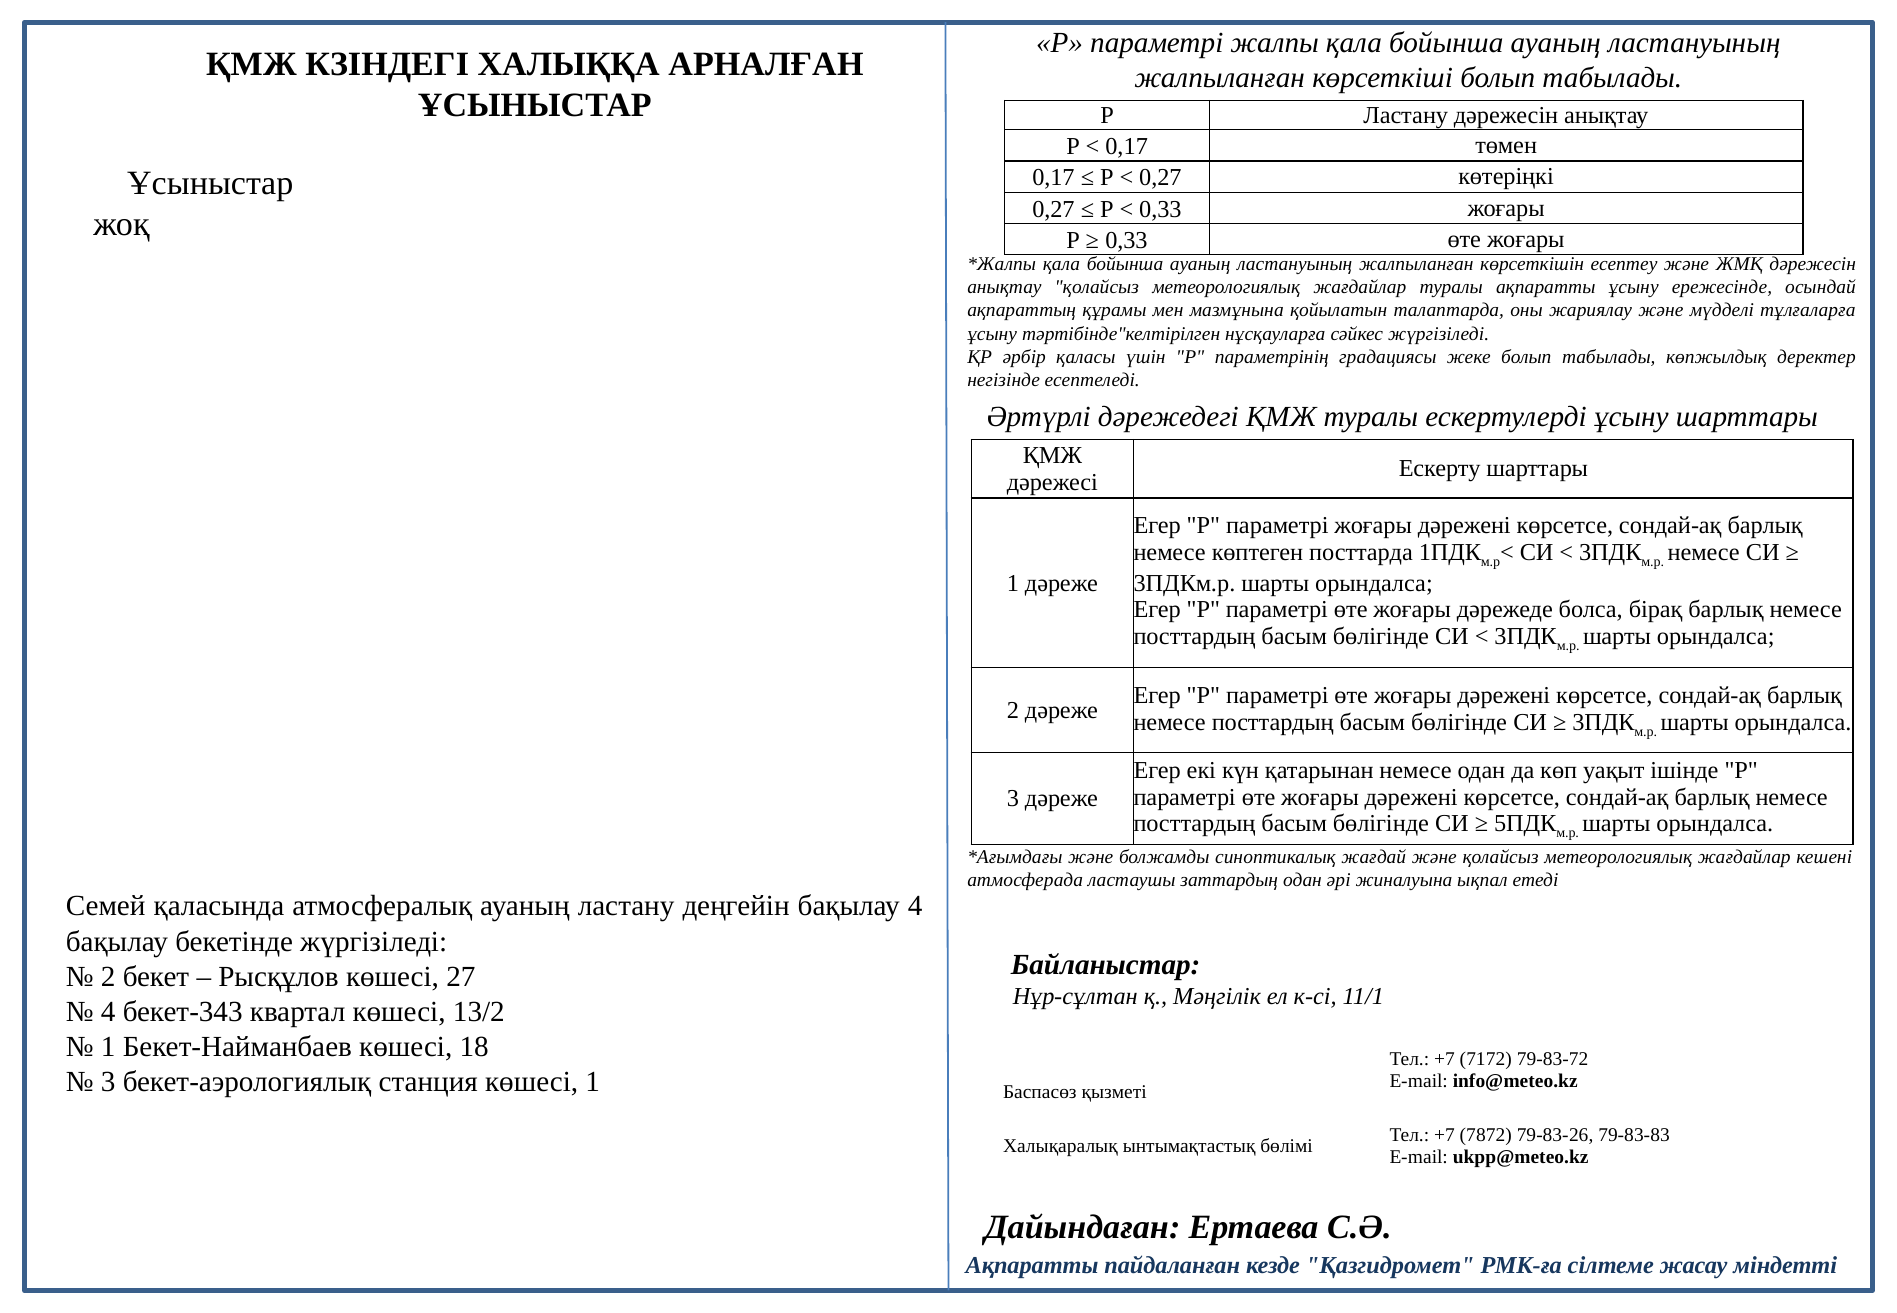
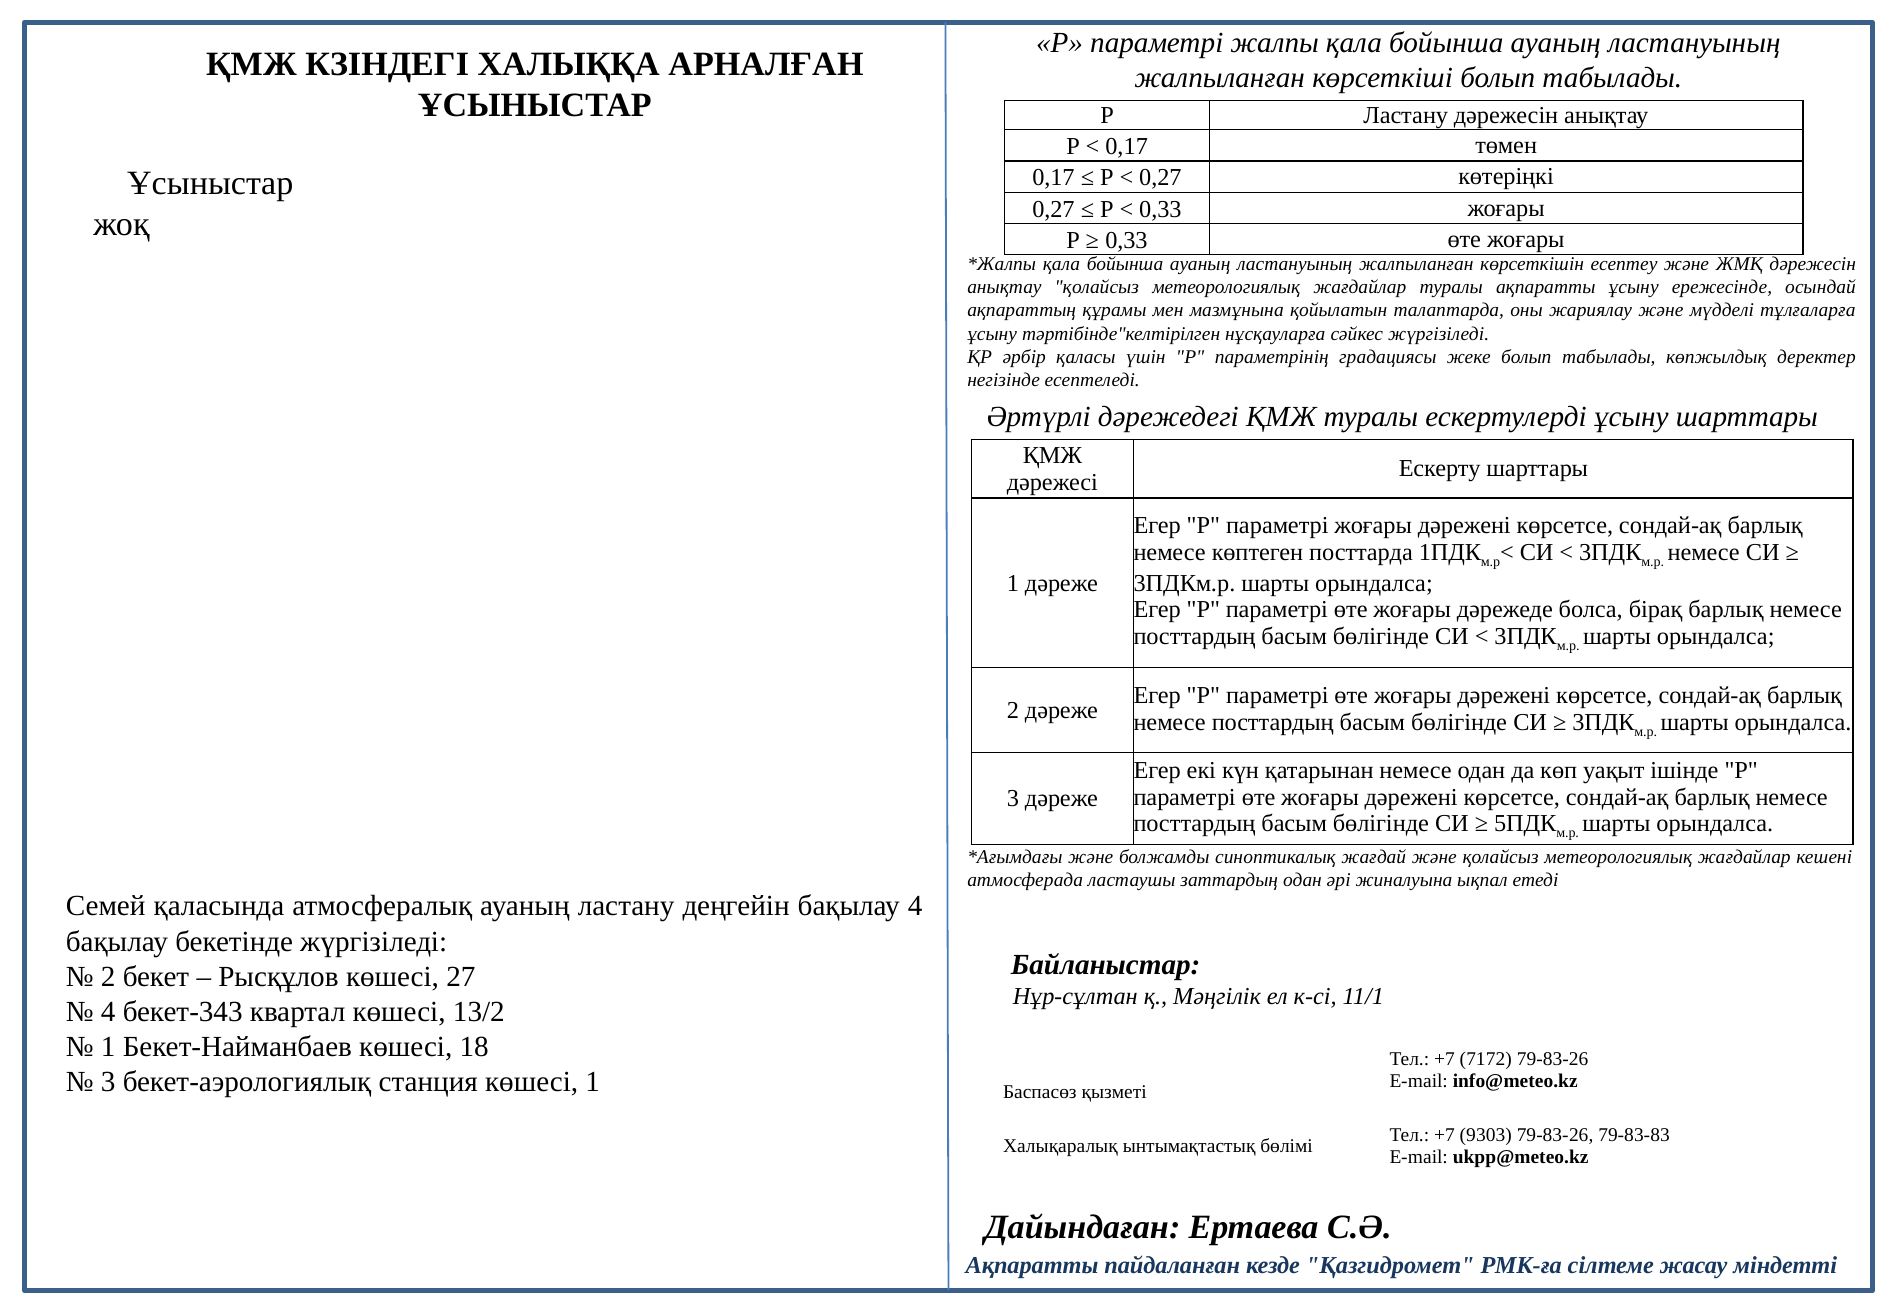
7172 79-83-72: 79-83-72 -> 79-83-26
7872: 7872 -> 9303
